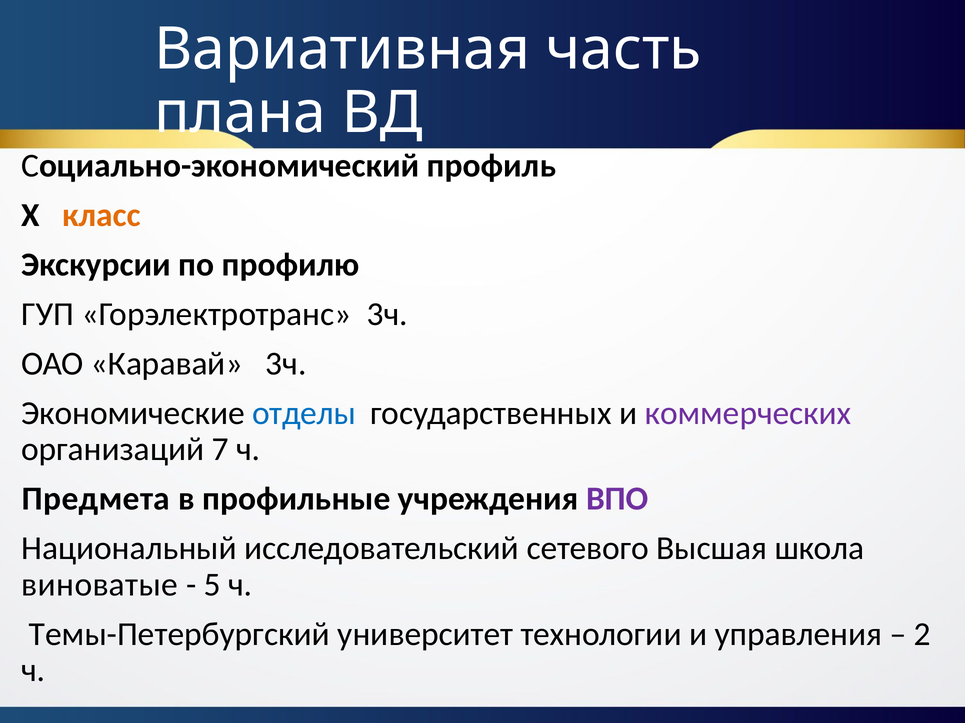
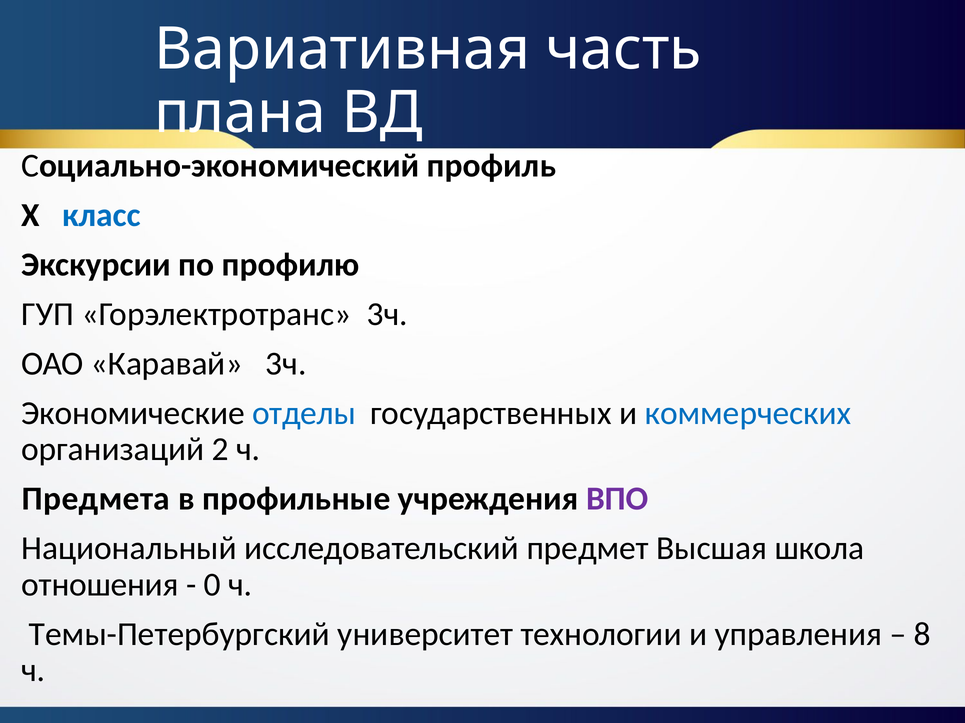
класс colour: orange -> blue
коммерческих colour: purple -> blue
7: 7 -> 2
сетевого: сетевого -> предмет
виноватые: виноватые -> отношения
5: 5 -> 0
2: 2 -> 8
